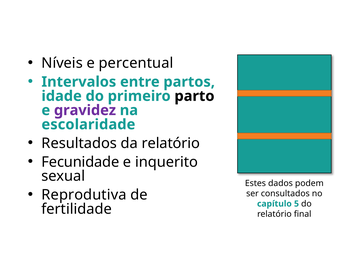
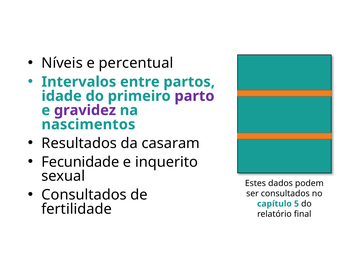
parto colour: black -> purple
escolaridade: escolaridade -> nascimentos
da relatório: relatório -> casaram
Reprodutiva at (84, 195): Reprodutiva -> Consultados
